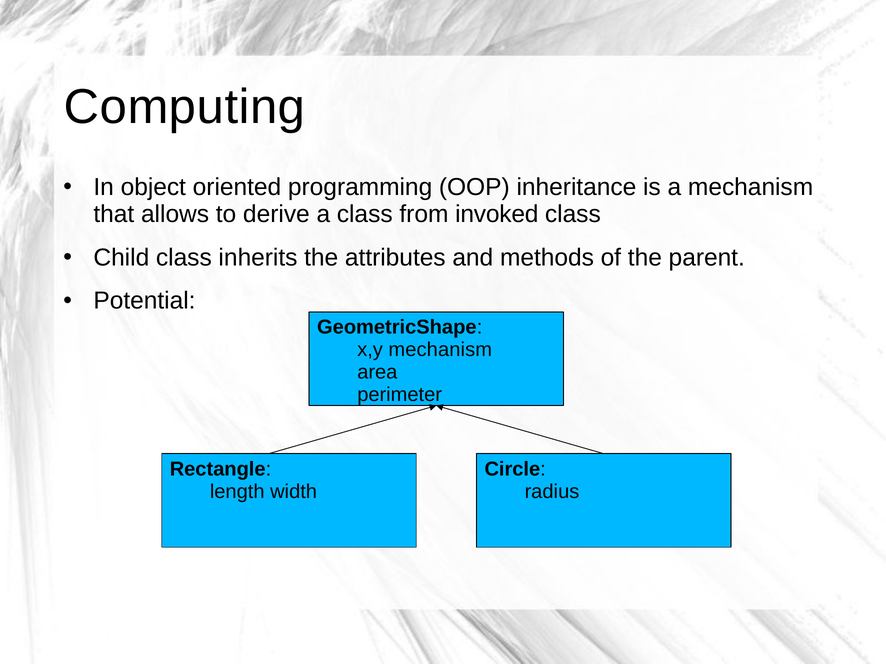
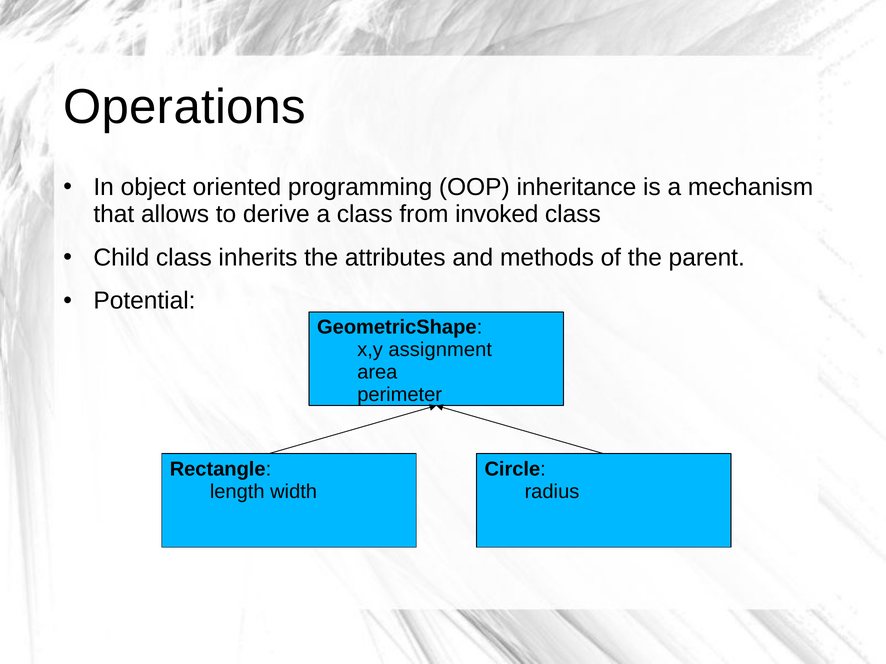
Computing: Computing -> Operations
x,y mechanism: mechanism -> assignment
